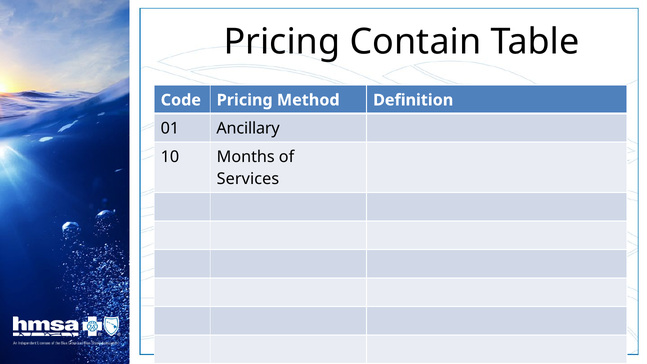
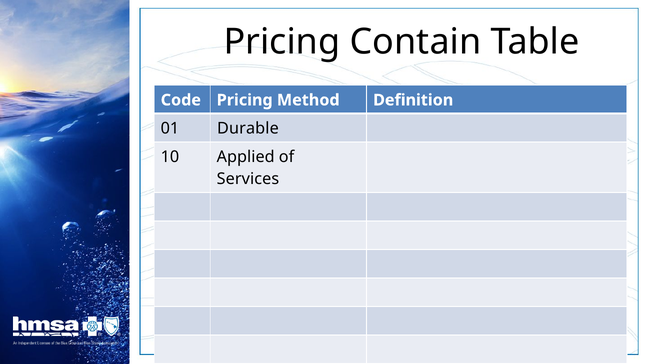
Ancillary: Ancillary -> Durable
Months: Months -> Applied
